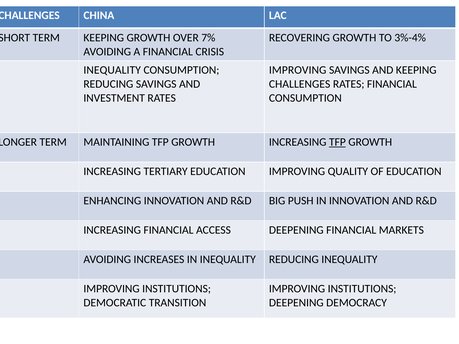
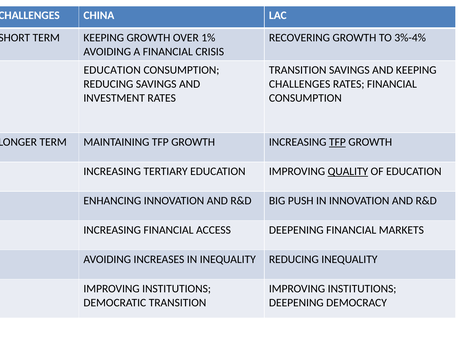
7%: 7% -> 1%
INEQUALITY at (112, 70): INEQUALITY -> EDUCATION
IMPROVING at (298, 70): IMPROVING -> TRANSITION
QUALITY underline: none -> present
